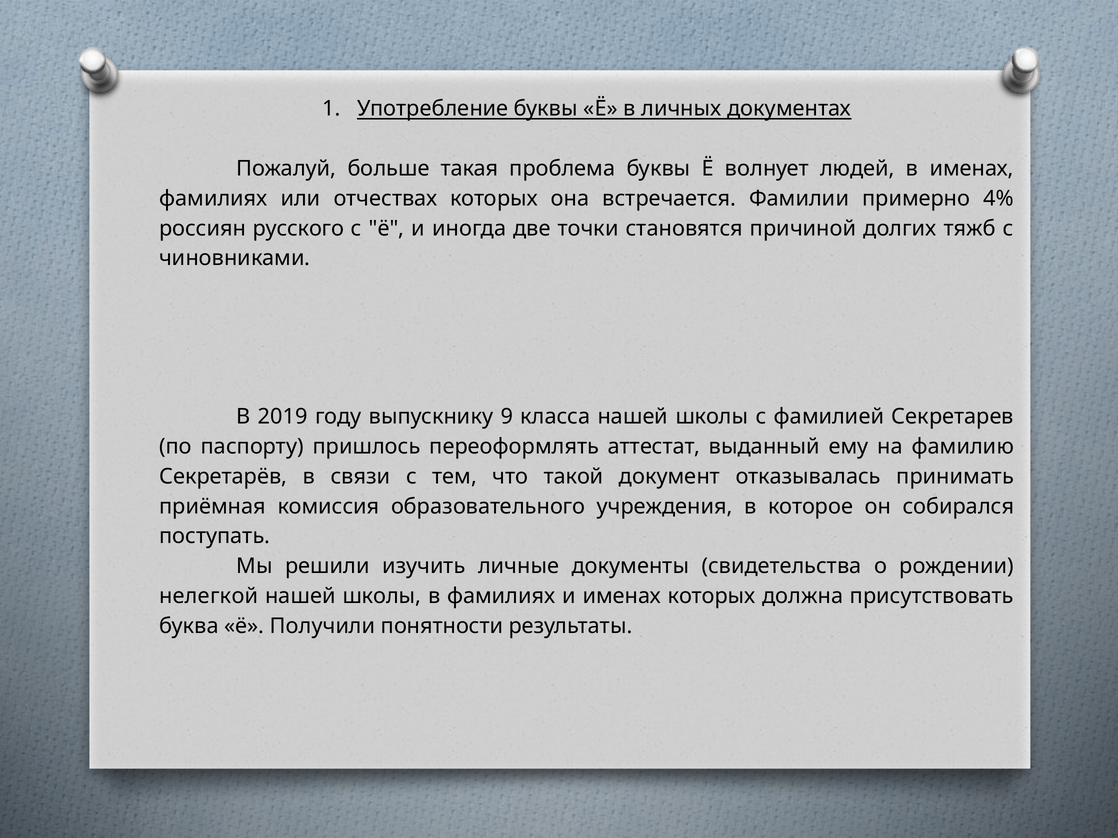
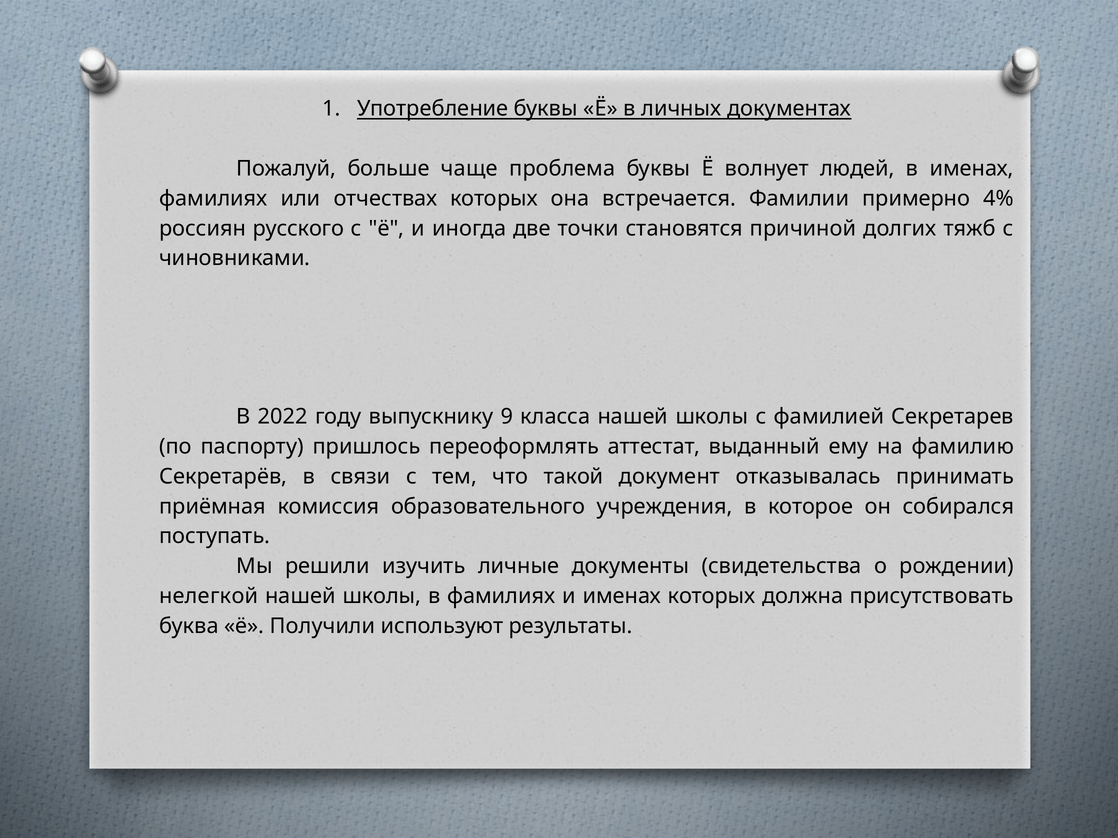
такая: такая -> чаще
2019: 2019 -> 2022
понятности: понятности -> используют
